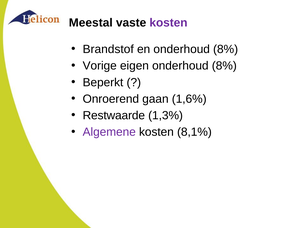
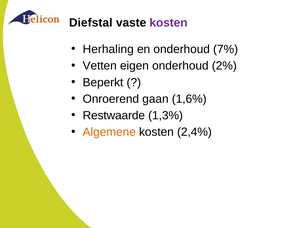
Meestal: Meestal -> Diefstal
Brandstof: Brandstof -> Herhaling
en onderhoud 8%: 8% -> 7%
Vorige: Vorige -> Vetten
eigen onderhoud 8%: 8% -> 2%
Algemene colour: purple -> orange
8,1%: 8,1% -> 2,4%
